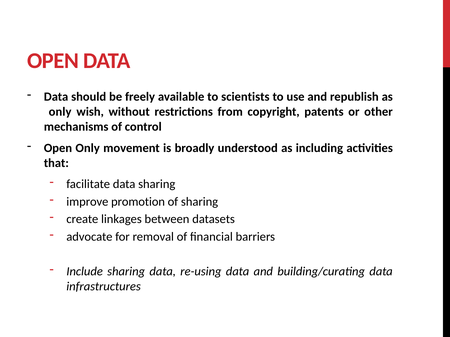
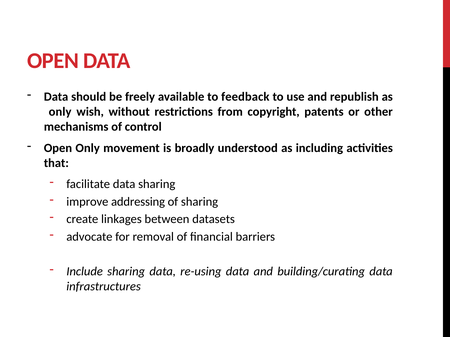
scientists: scientists -> feedback
promotion: promotion -> addressing
